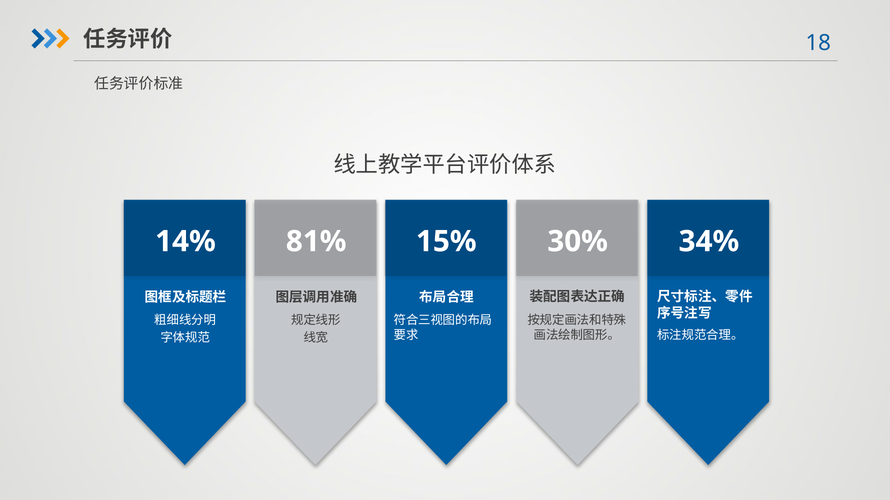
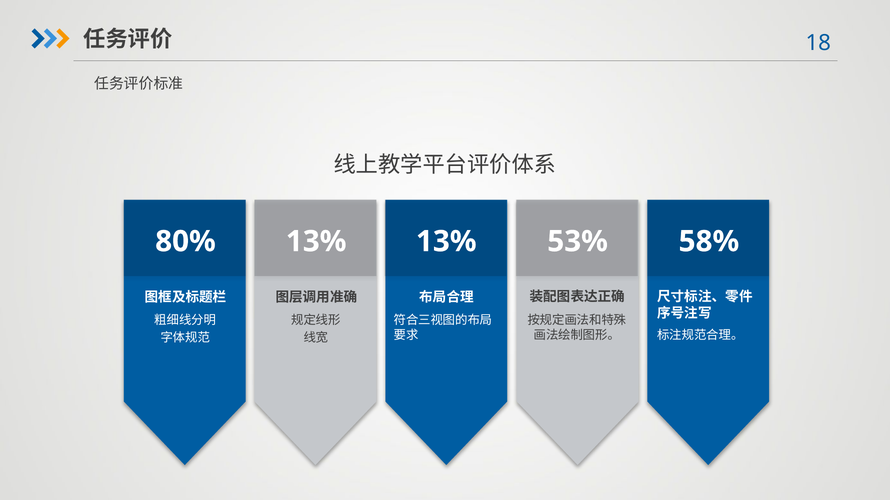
14%: 14% -> 80%
81% at (316, 242): 81% -> 13%
15% at (446, 242): 15% -> 13%
30%: 30% -> 53%
34%: 34% -> 58%
